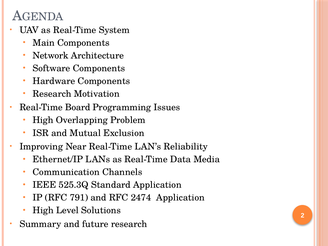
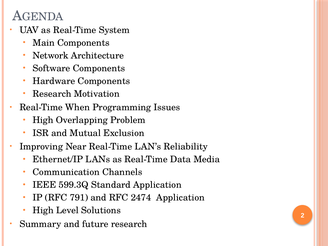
Board: Board -> When
525.3Q: 525.3Q -> 599.3Q
